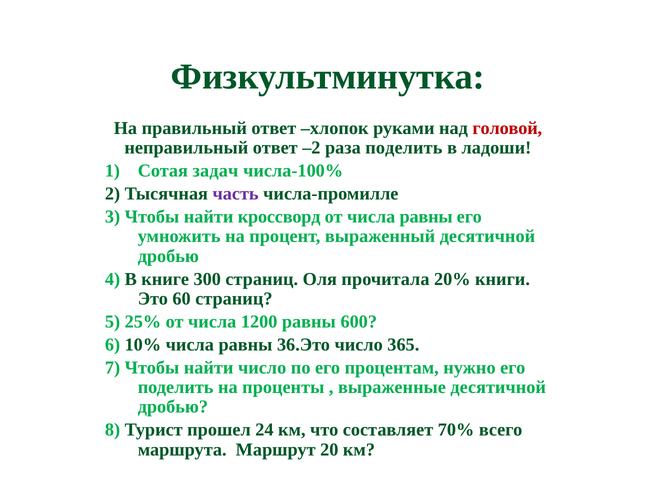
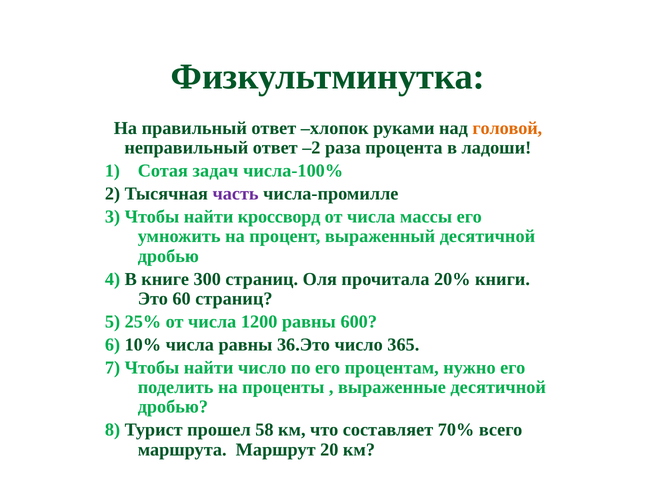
головой colour: red -> orange
раза поделить: поделить -> процента
от числа равны: равны -> массы
24: 24 -> 58
